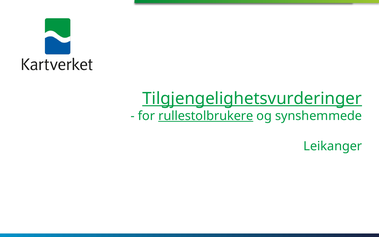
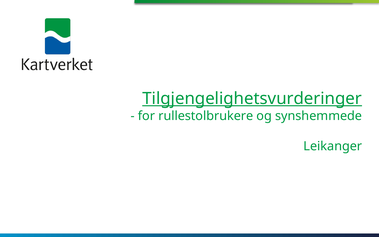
rullestolbrukere underline: present -> none
